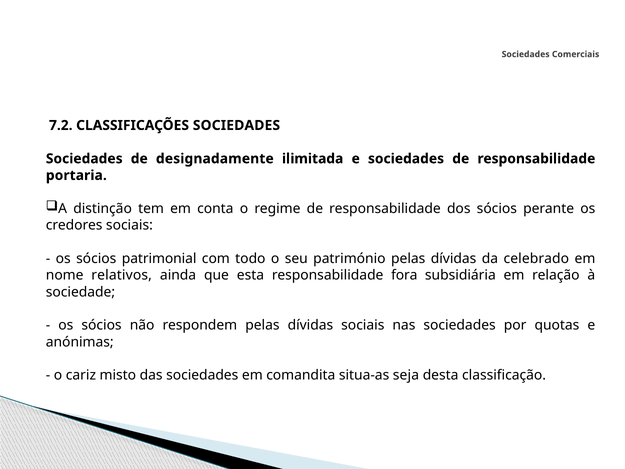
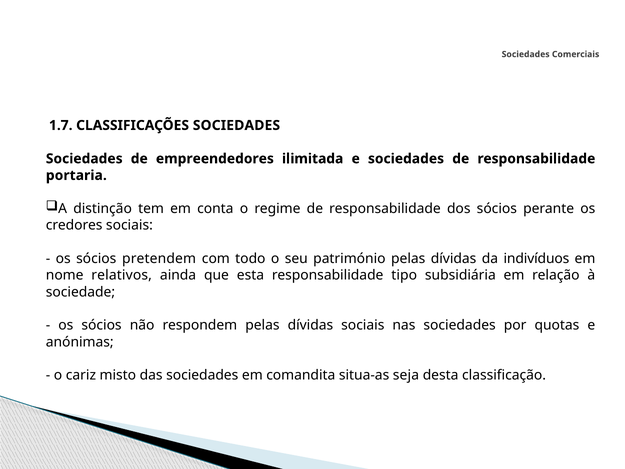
7.2: 7.2 -> 1.7
designadamente: designadamente -> empreendedores
patrimonial: patrimonial -> pretendem
celebrado: celebrado -> indivíduos
fora: fora -> tipo
